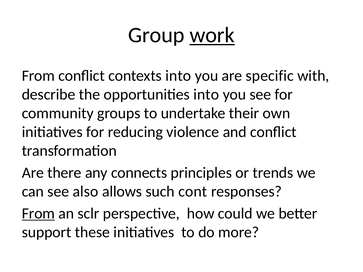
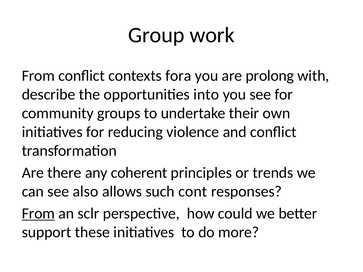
work underline: present -> none
contexts into: into -> fora
specific: specific -> prolong
connects: connects -> coherent
